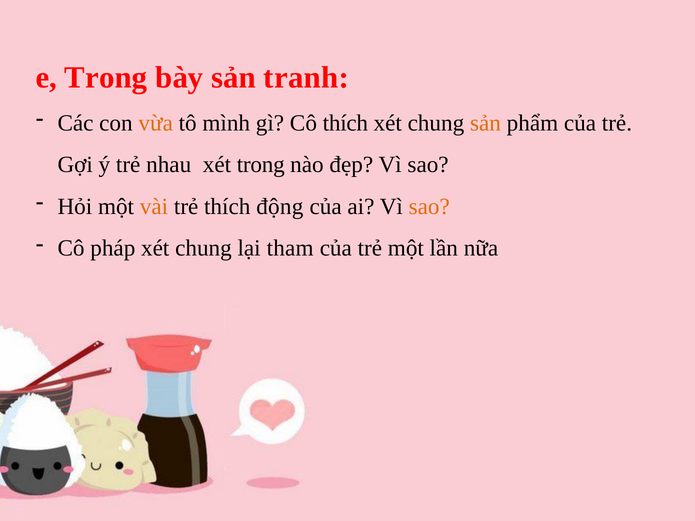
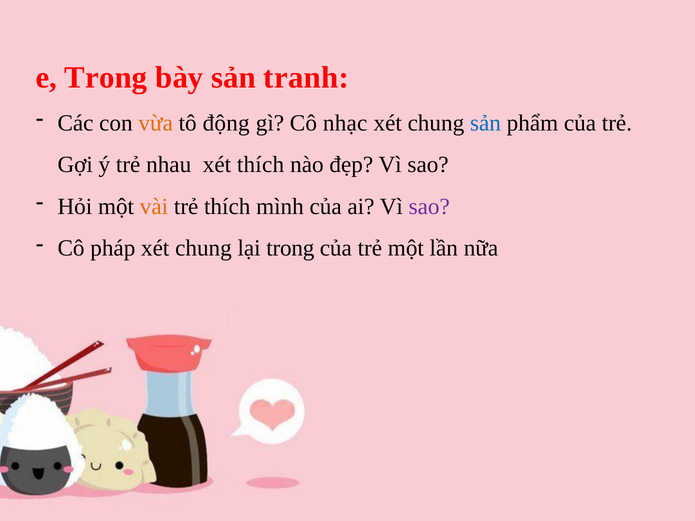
mình: mình -> động
Cô thích: thích -> nhạc
sản at (485, 123) colour: orange -> blue
xét trong: trong -> thích
động: động -> mình
sao at (429, 207) colour: orange -> purple
lại tham: tham -> trong
